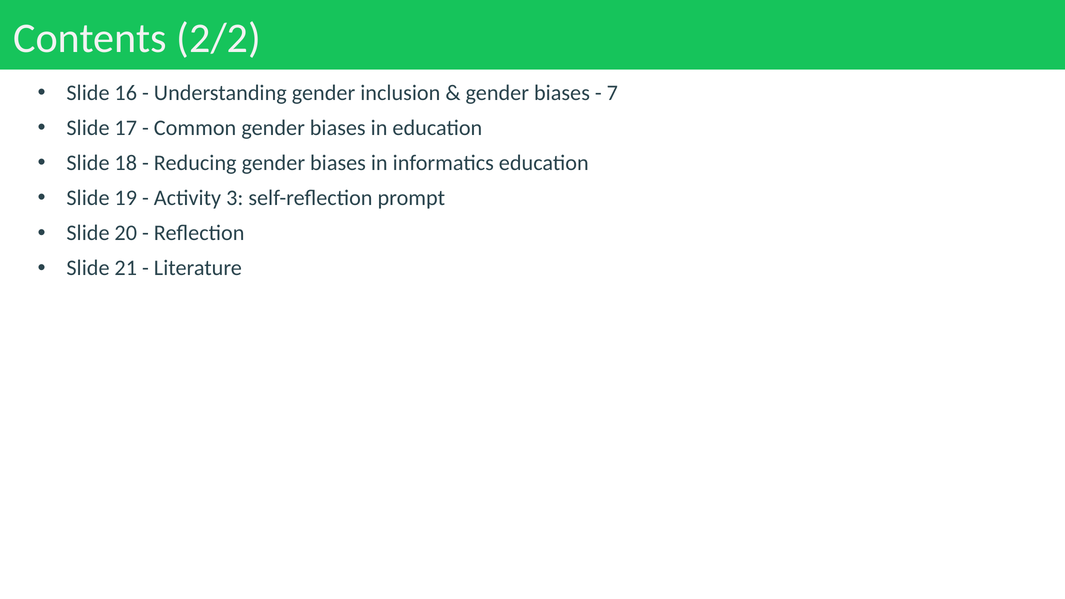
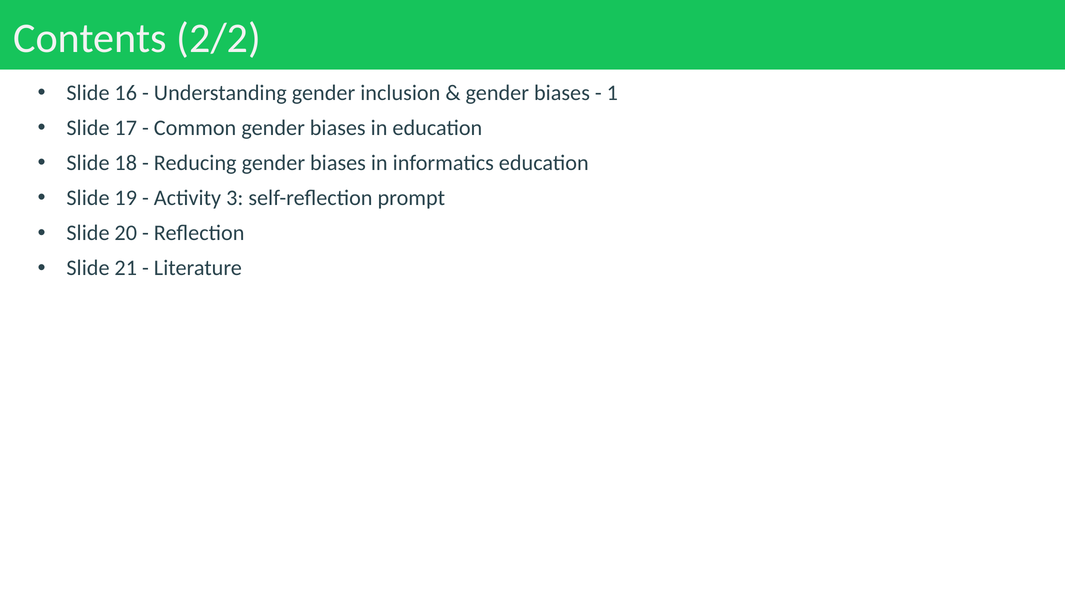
7: 7 -> 1
